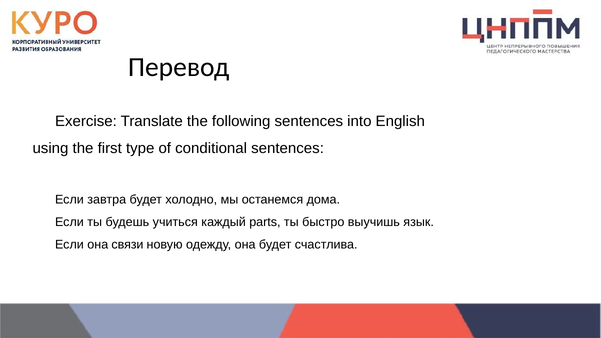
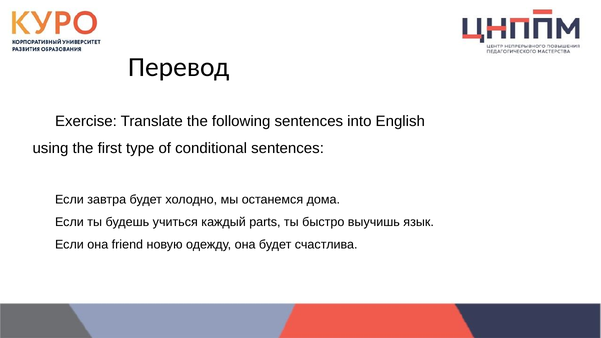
связи: связи -> friend
